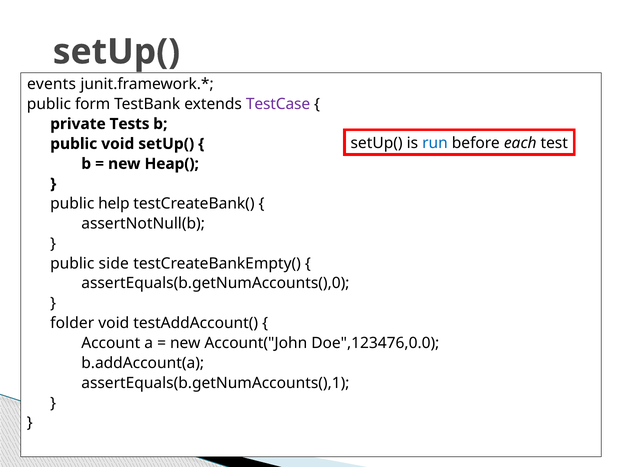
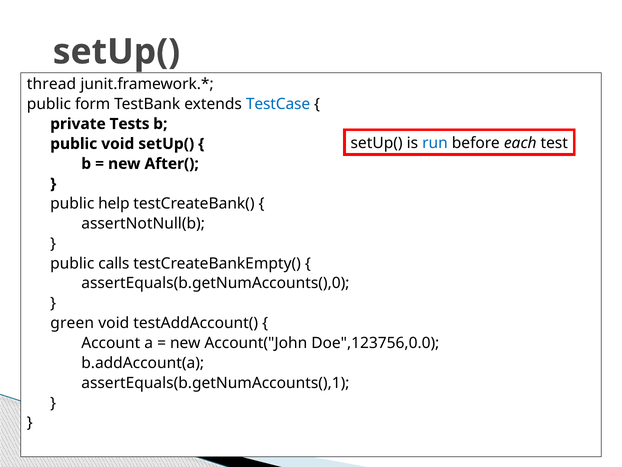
events: events -> thread
TestCase colour: purple -> blue
Heap(: Heap( -> After(
side: side -> calls
folder: folder -> green
Doe",123476,0.0: Doe",123476,0.0 -> Doe",123756,0.0
